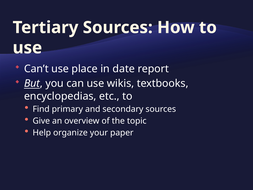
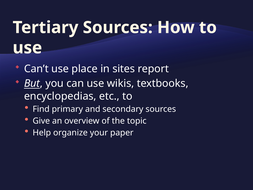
date: date -> sites
